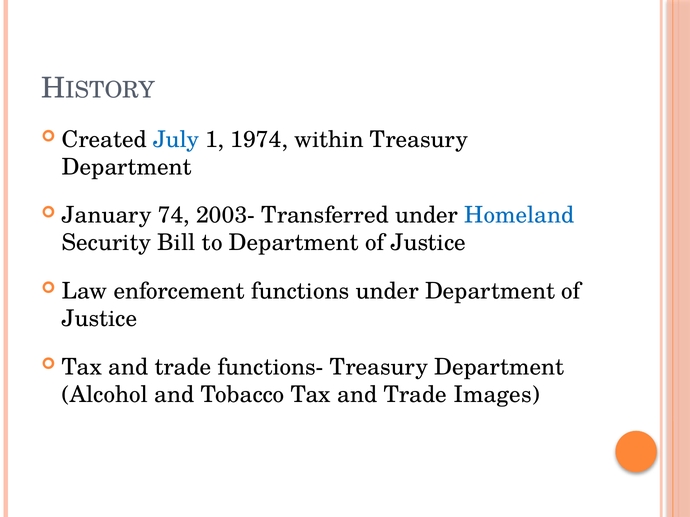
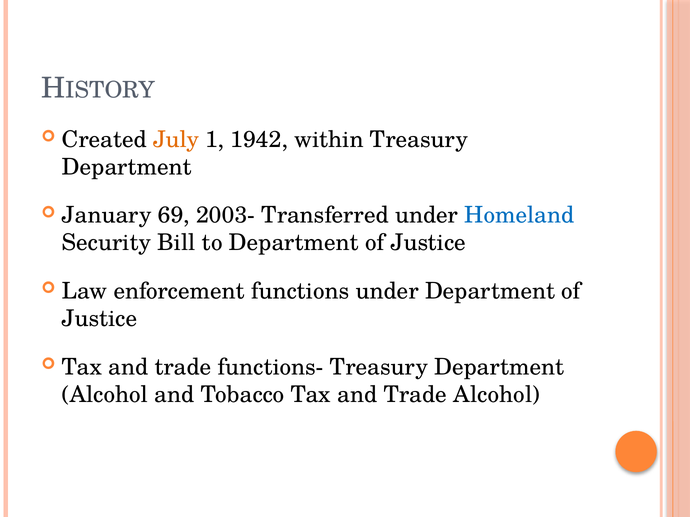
July colour: blue -> orange
1974: 1974 -> 1942
74: 74 -> 69
Trade Images: Images -> Alcohol
